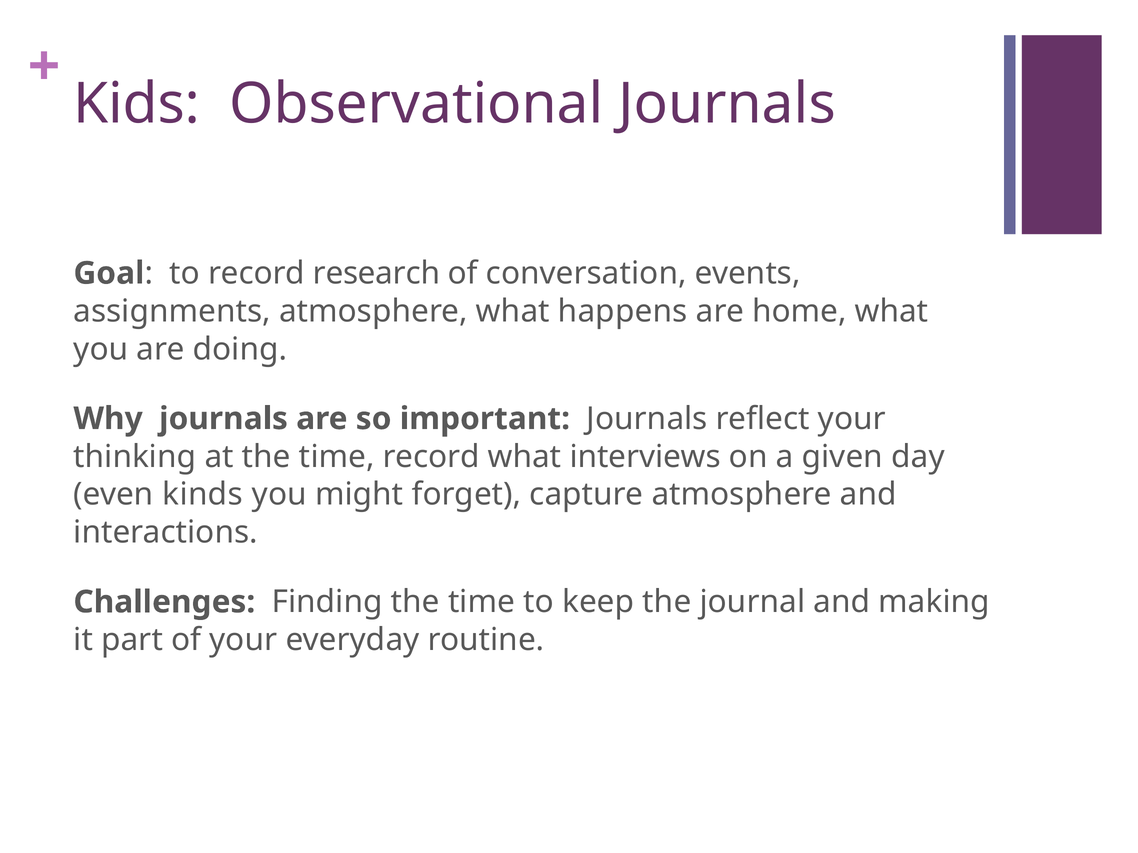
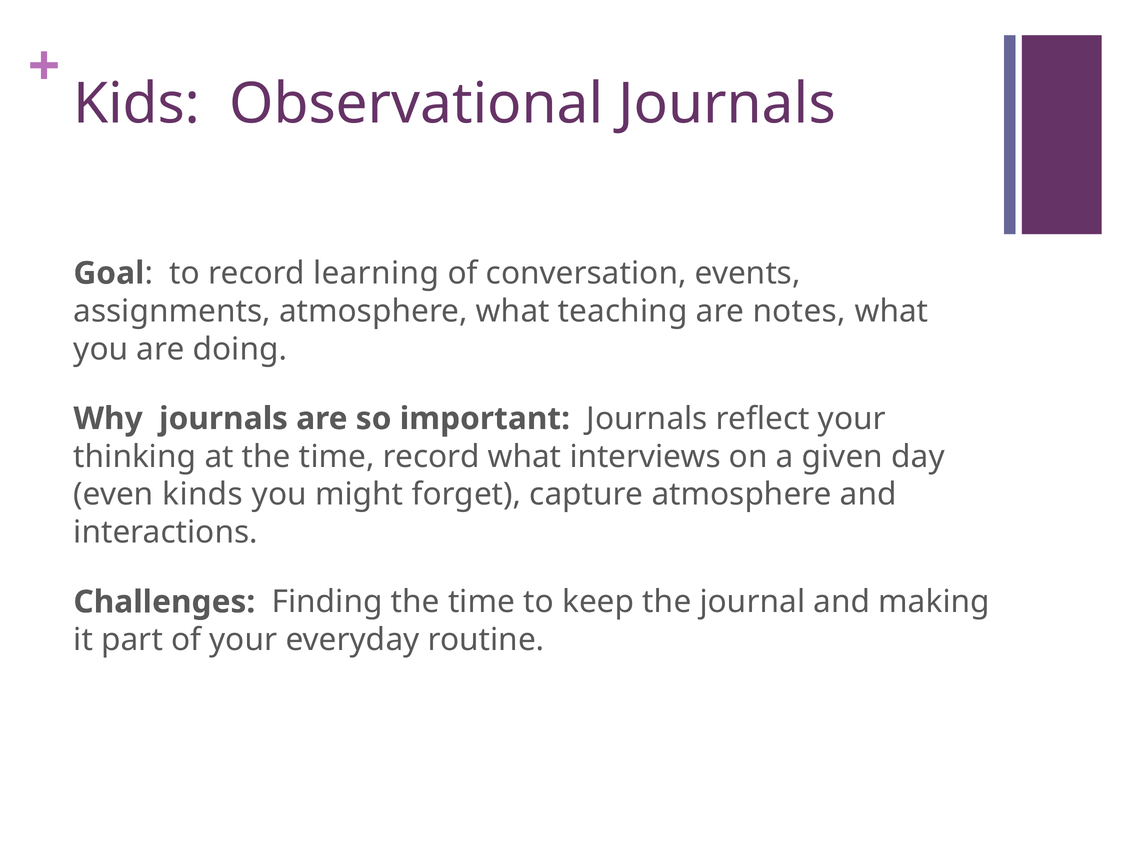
research: research -> learning
happens: happens -> teaching
home: home -> notes
